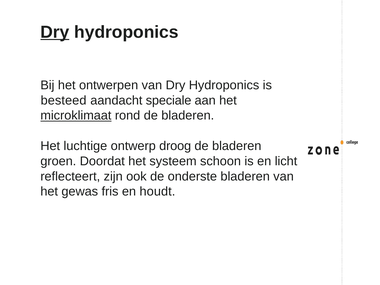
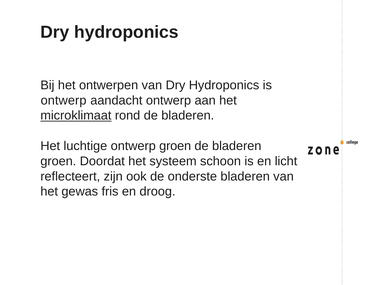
Dry at (55, 32) underline: present -> none
besteed at (64, 100): besteed -> ontwerp
aandacht speciale: speciale -> ontwerp
ontwerp droog: droog -> groen
houdt: houdt -> droog
